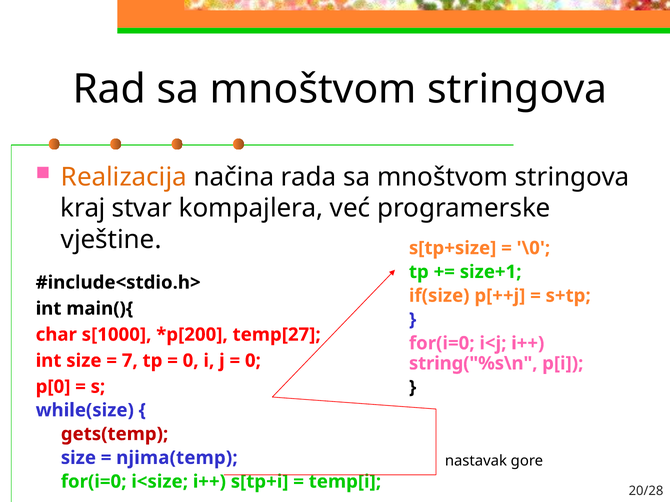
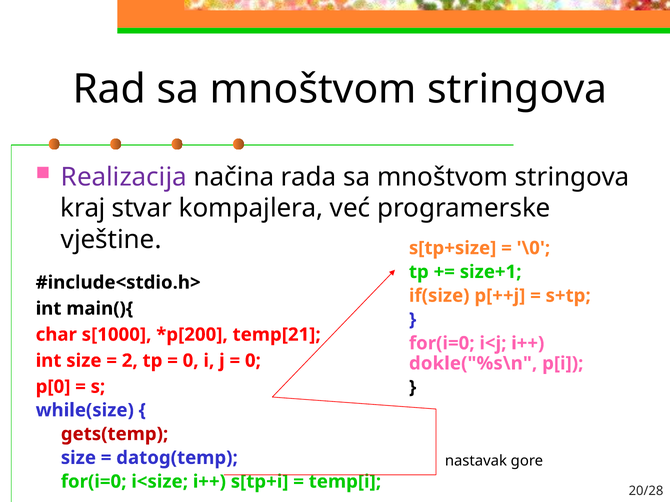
Realizacija colour: orange -> purple
temp[27: temp[27 -> temp[21
7: 7 -> 2
string("%s\n: string("%s\n -> dokle("%s\n
njima(temp: njima(temp -> datog(temp
